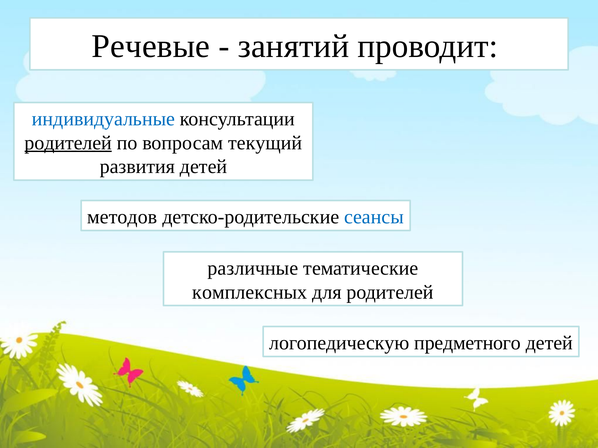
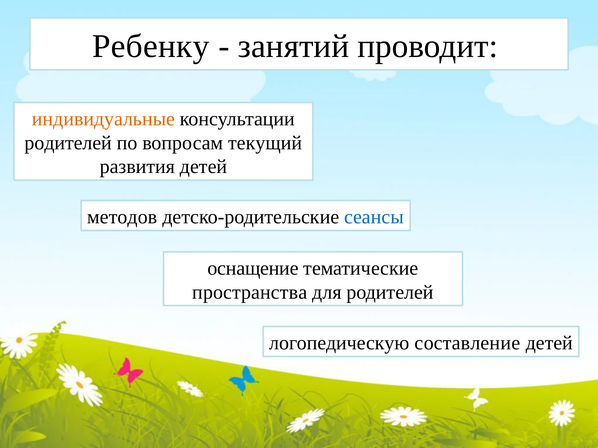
Речевые: Речевые -> Ребенку
индивидуальные colour: blue -> orange
родителей at (68, 143) underline: present -> none
различные: различные -> оснащение
комплексных: комплексных -> пространства
предметного: предметного -> составление
